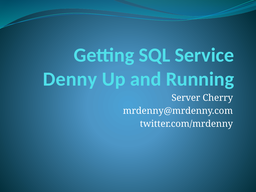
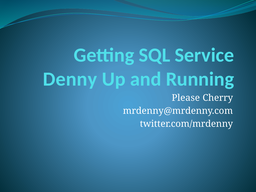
Server: Server -> Please
